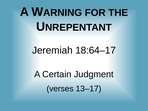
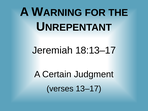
18:64–17: 18:64–17 -> 18:13–17
